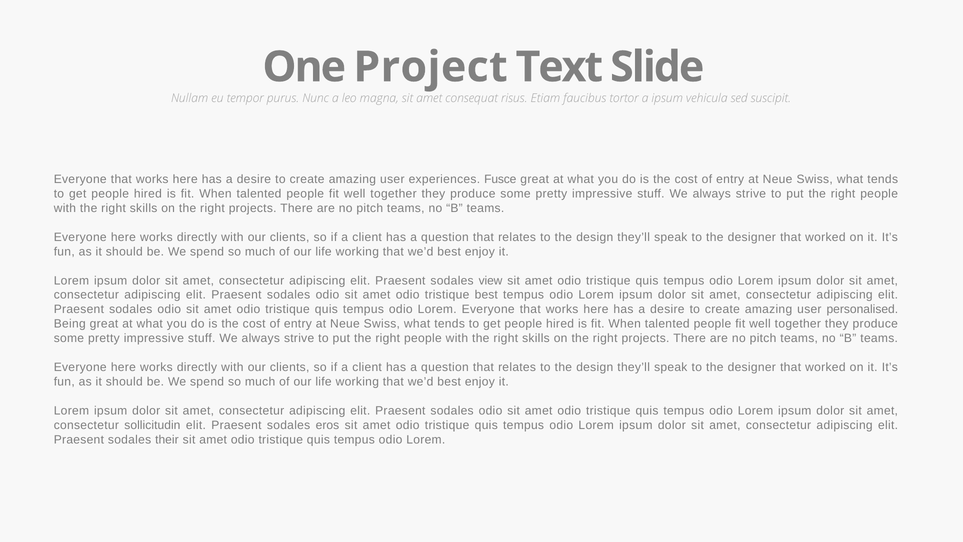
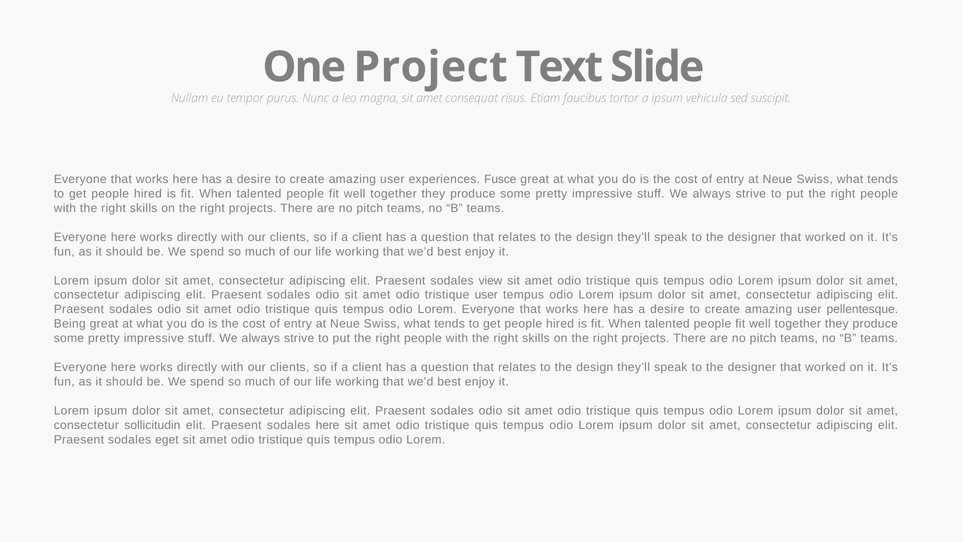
tristique best: best -> user
personalised: personalised -> pellentesque
sodales eros: eros -> here
their: their -> eget
